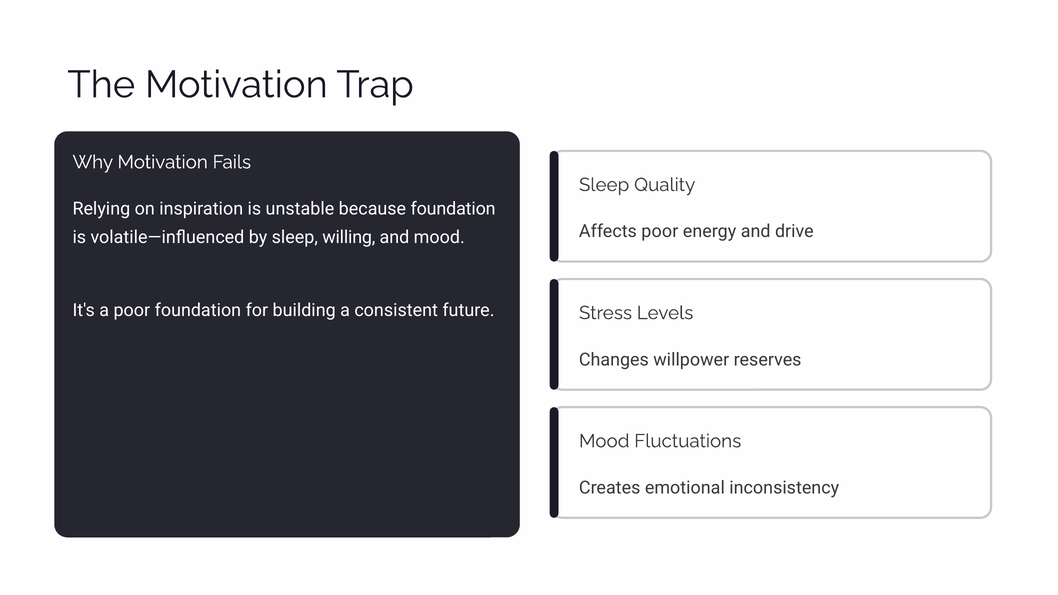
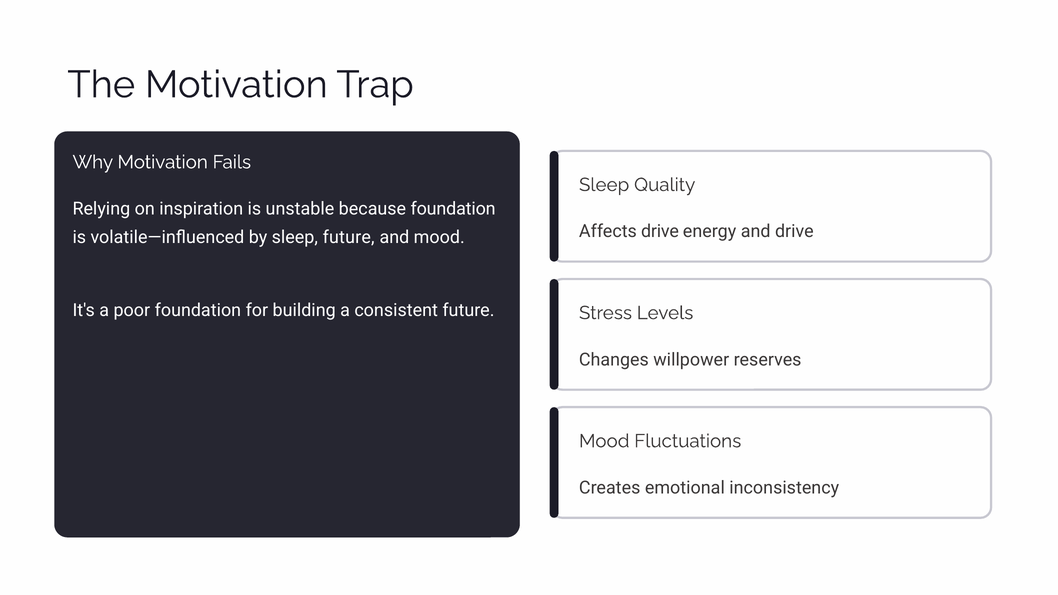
Affects poor: poor -> drive
sleep willing: willing -> future
